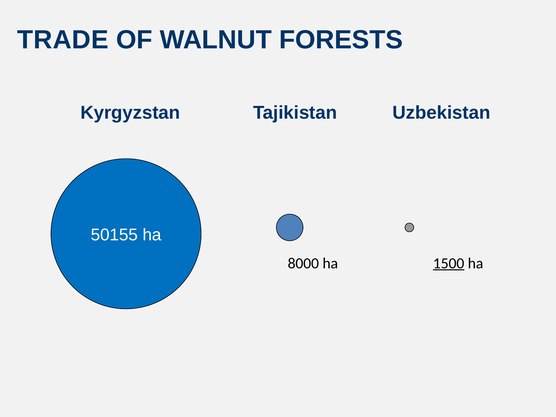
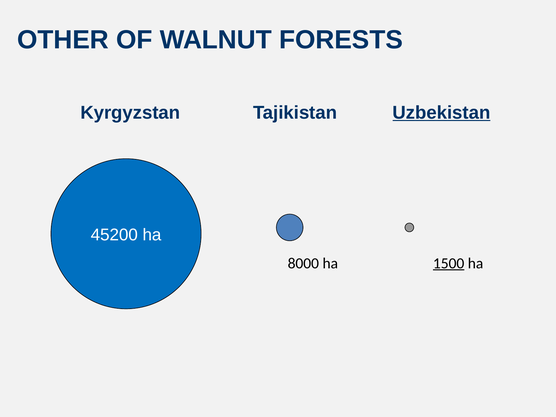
TRADE: TRADE -> OTHER
Uzbekistan underline: none -> present
50155: 50155 -> 45200
